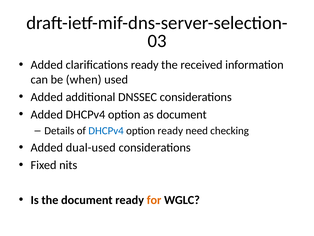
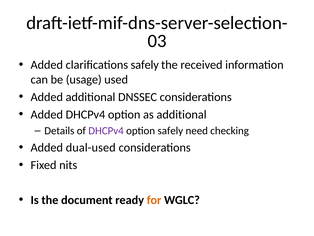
clarifications ready: ready -> safely
when: when -> usage
as document: document -> additional
DHCPv4 at (106, 131) colour: blue -> purple
option ready: ready -> safely
